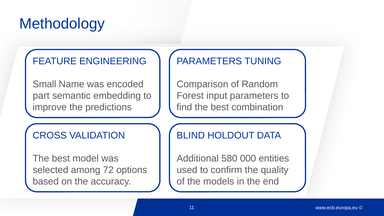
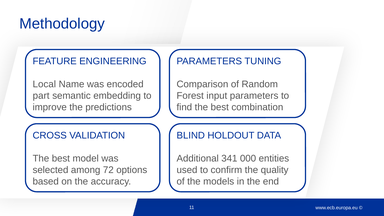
Small: Small -> Local
580: 580 -> 341
